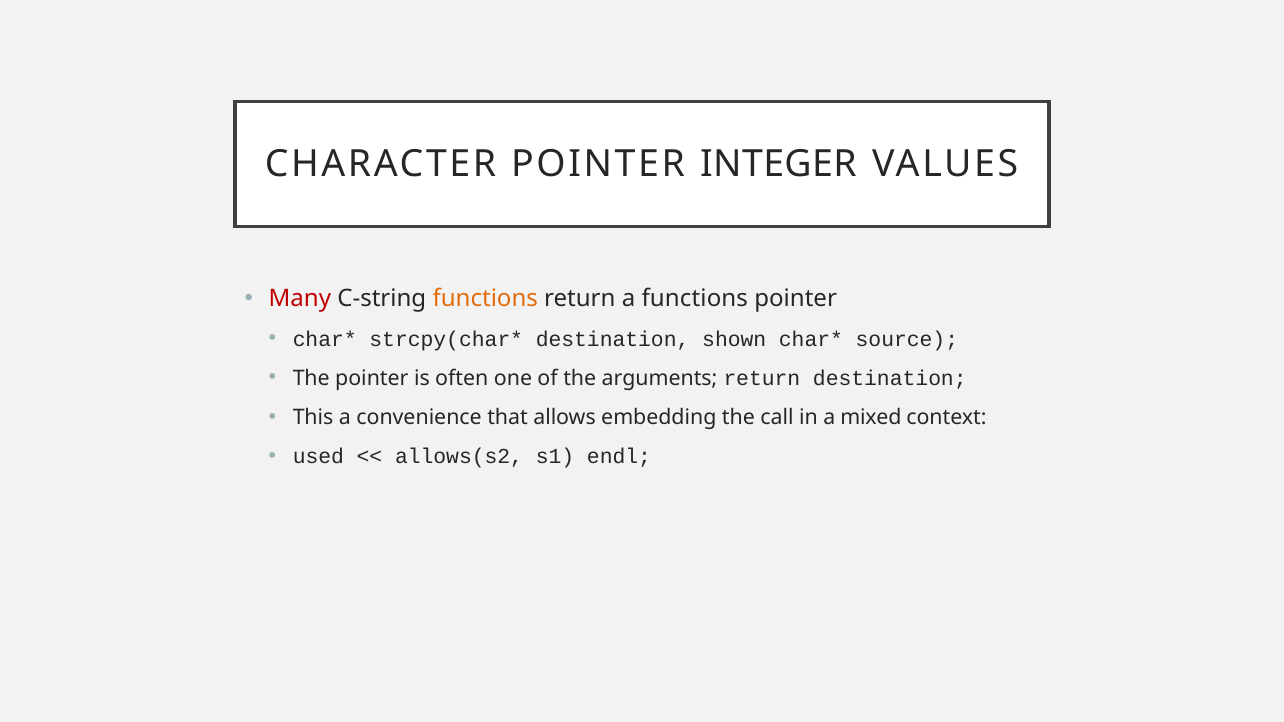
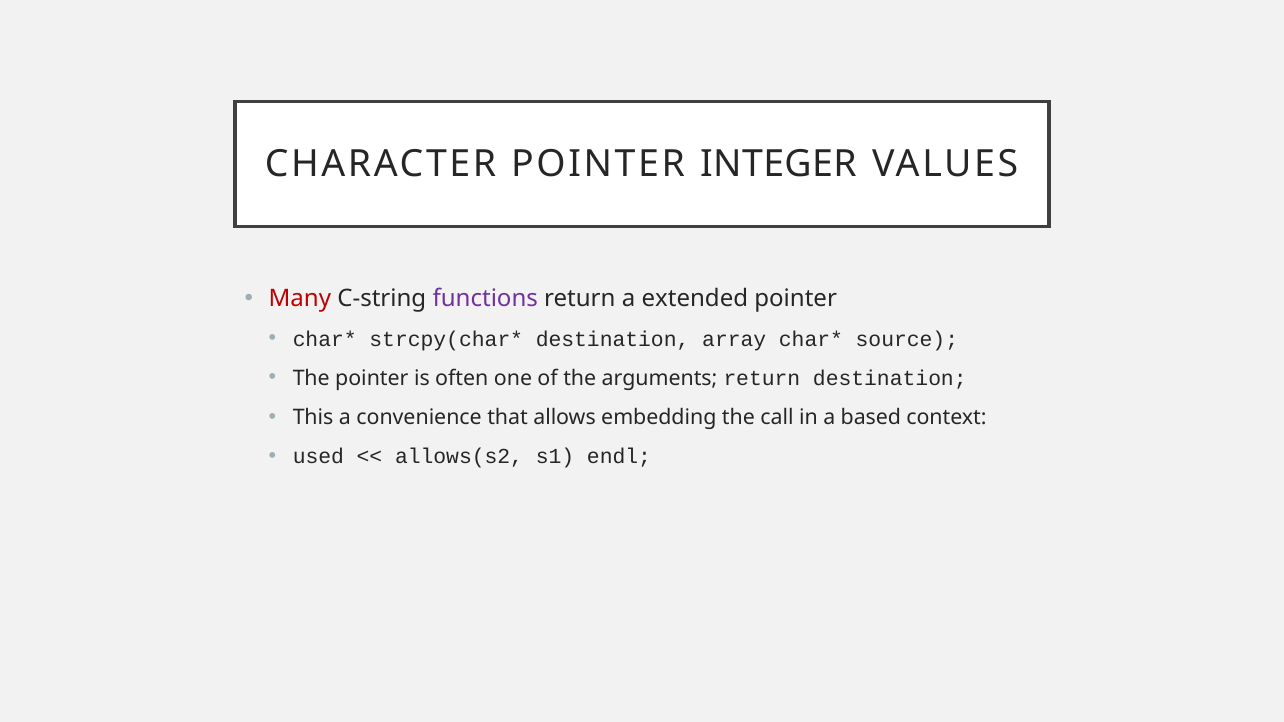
functions at (485, 299) colour: orange -> purple
a functions: functions -> extended
shown: shown -> array
mixed: mixed -> based
